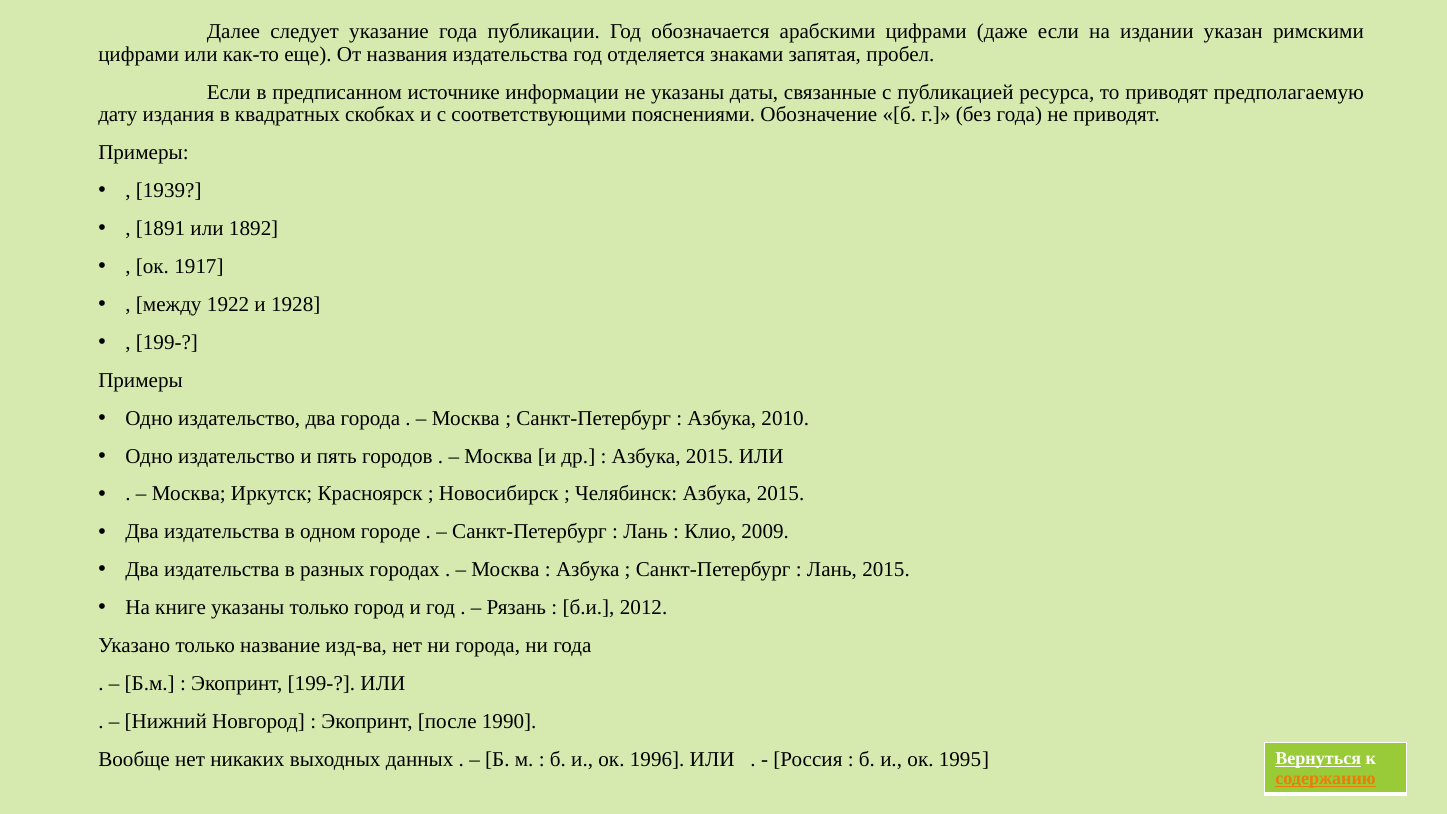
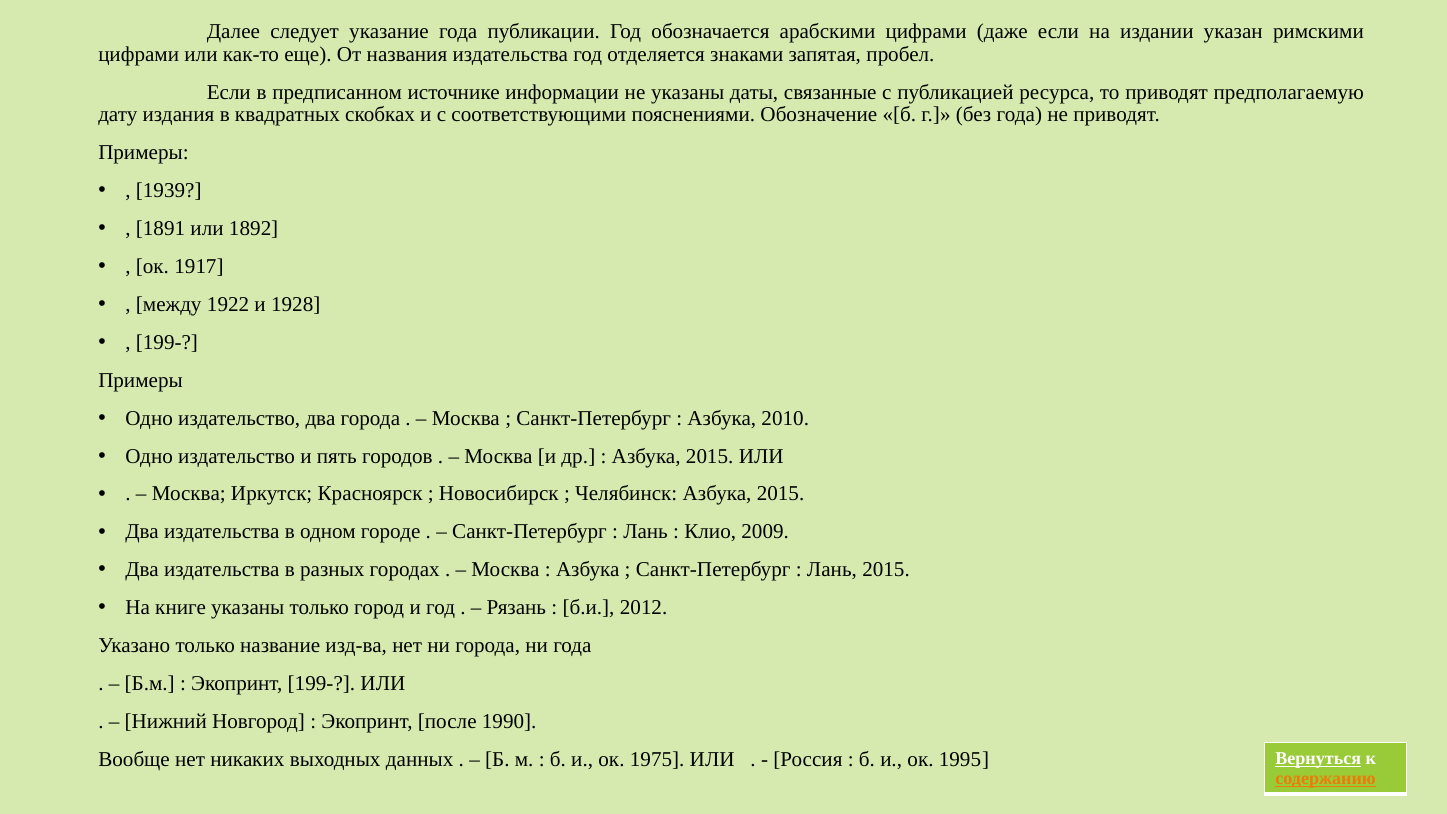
1996: 1996 -> 1975
